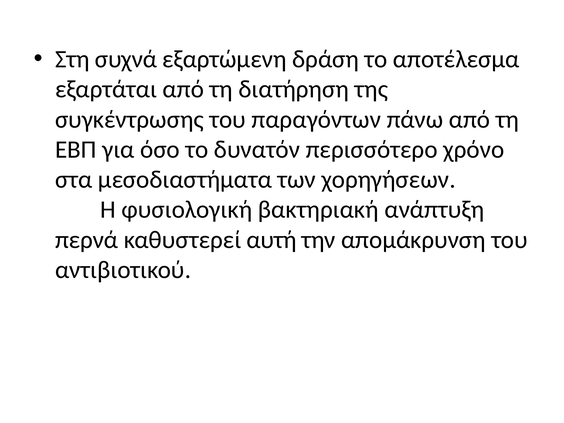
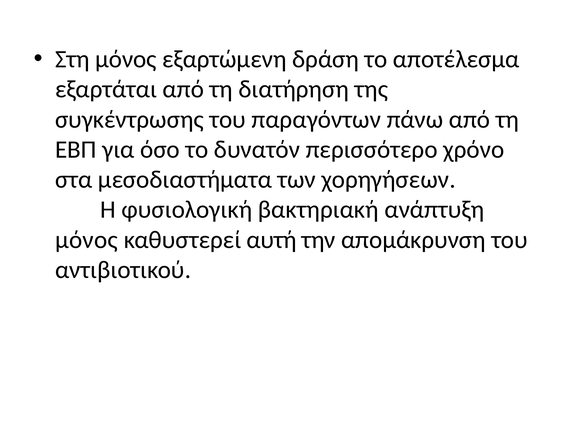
Στη συχνά: συχνά -> μόνος
περνά at (87, 240): περνά -> μόνος
